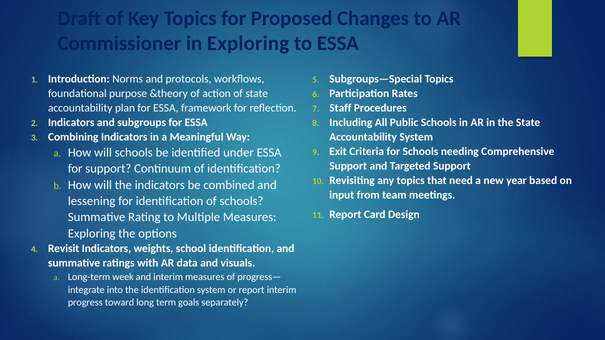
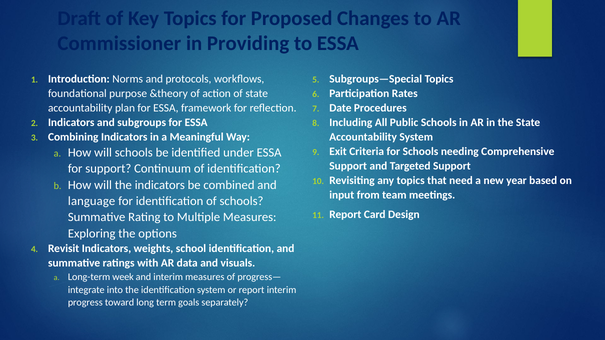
in Exploring: Exploring -> Providing
Staff: Staff -> Date
lessening: lessening -> language
